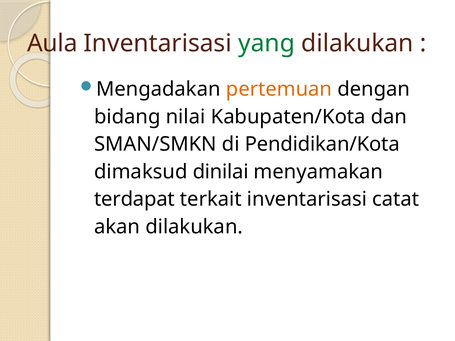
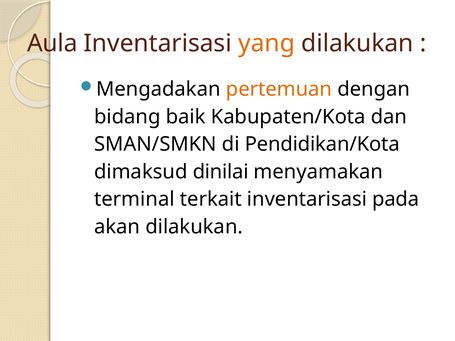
yang colour: green -> orange
nilai: nilai -> baik
terdapat: terdapat -> terminal
catat: catat -> pada
